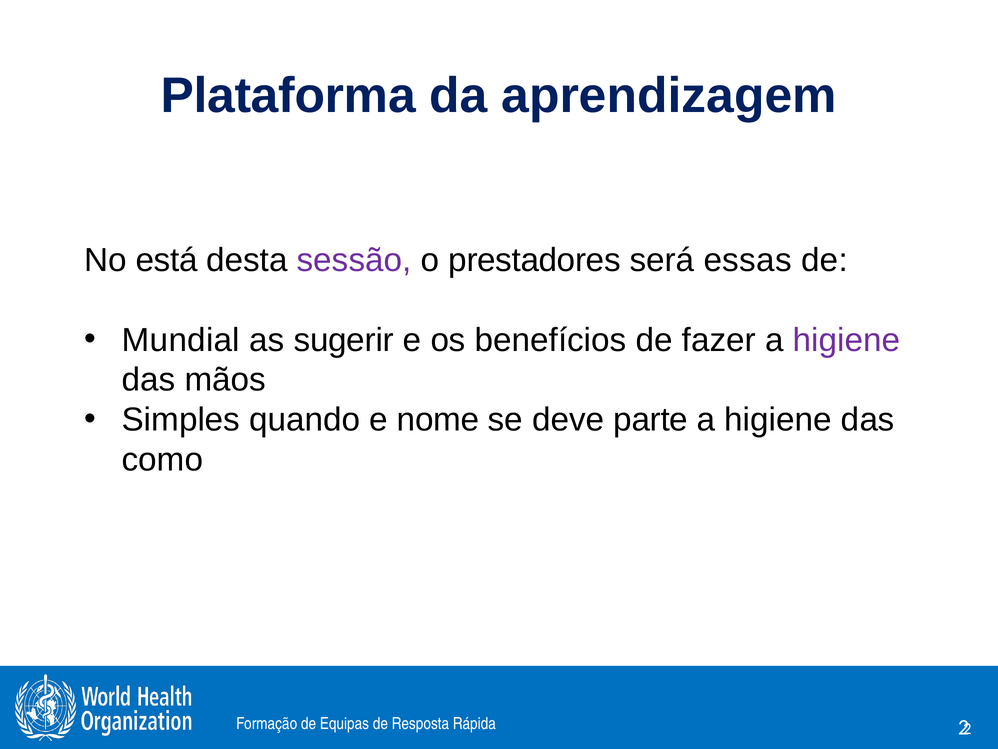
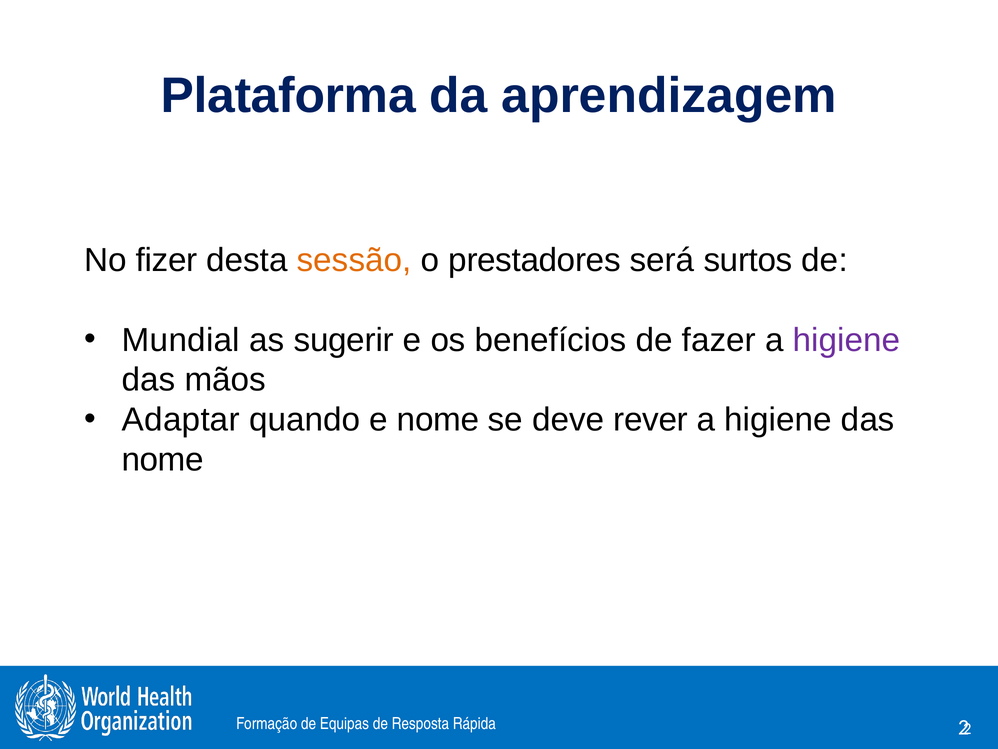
está: está -> fizer
sessão colour: purple -> orange
essas: essas -> surtos
Simples: Simples -> Adaptar
parte: parte -> rever
como at (163, 460): como -> nome
